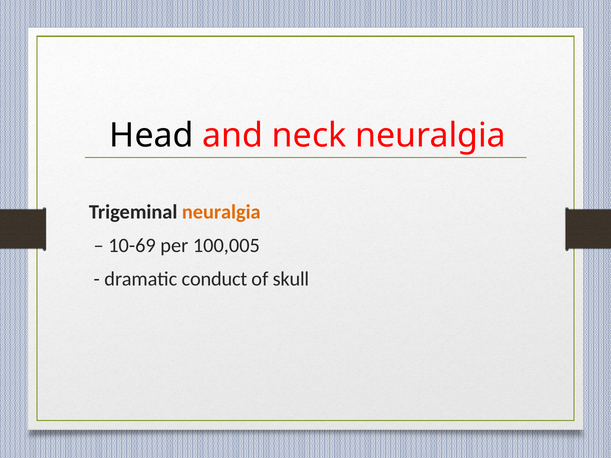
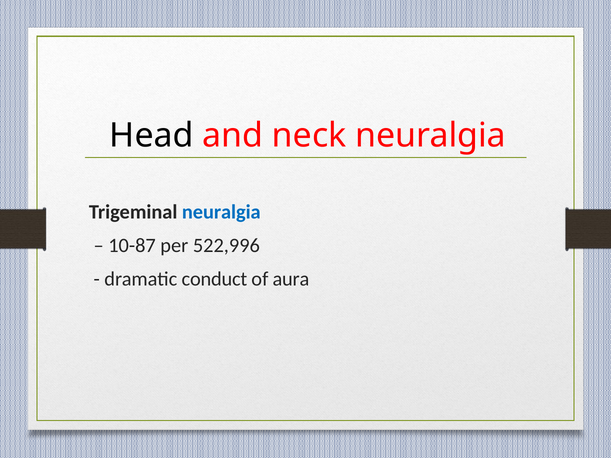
neuralgia at (221, 212) colour: orange -> blue
10-69: 10-69 -> 10-87
100,005: 100,005 -> 522,996
skull: skull -> aura
